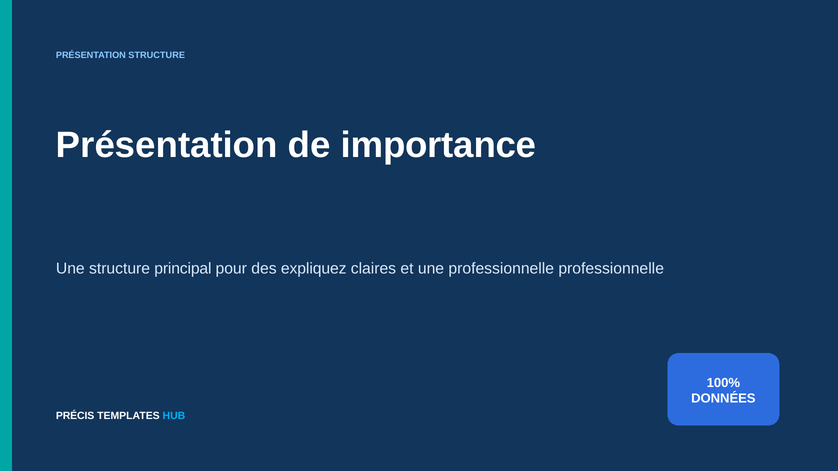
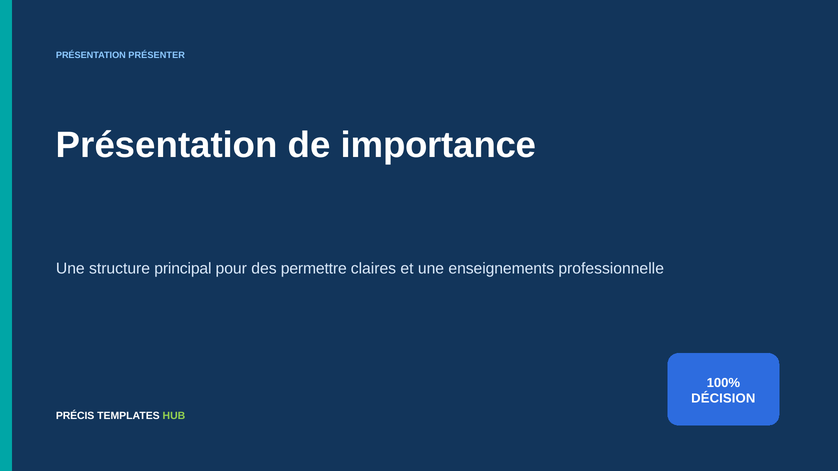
PRÉSENTATION STRUCTURE: STRUCTURE -> PRÉSENTER
expliquez: expliquez -> permettre
une professionnelle: professionnelle -> enseignements
DONNÉES: DONNÉES -> DÉCISION
HUB colour: light blue -> light green
